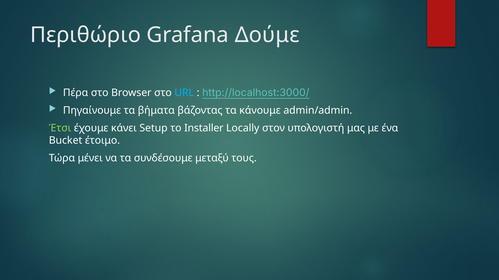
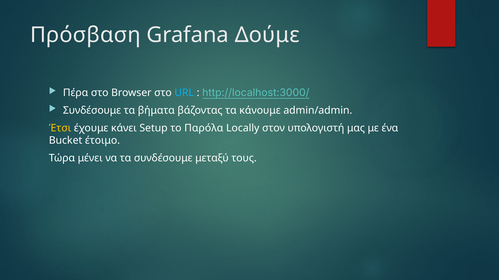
Περιθώριο: Περιθώριο -> Πρόσβαση
Πηγαίνουμε at (92, 111): Πηγαίνουμε -> Συνδέσουμε
Έτσι colour: light green -> yellow
Installer: Installer -> Παρόλα
